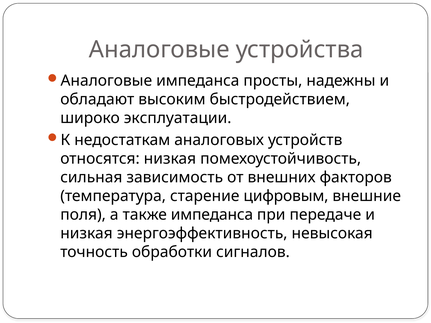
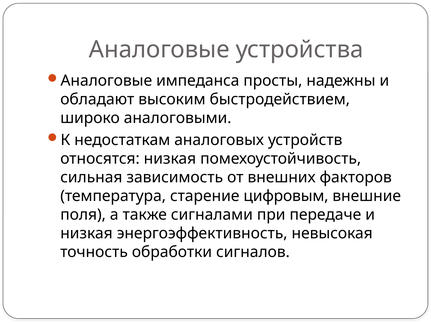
эксплуатации: эксплуатации -> аналоговыми
также импеданса: импеданса -> сигналами
